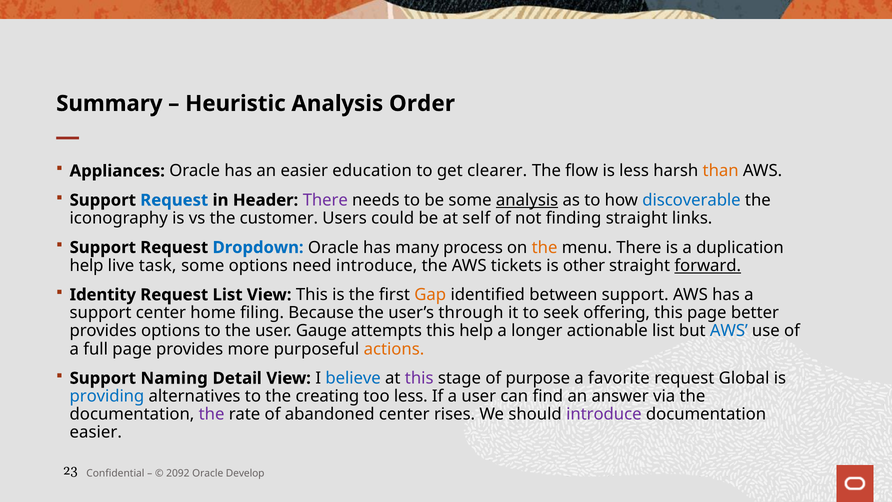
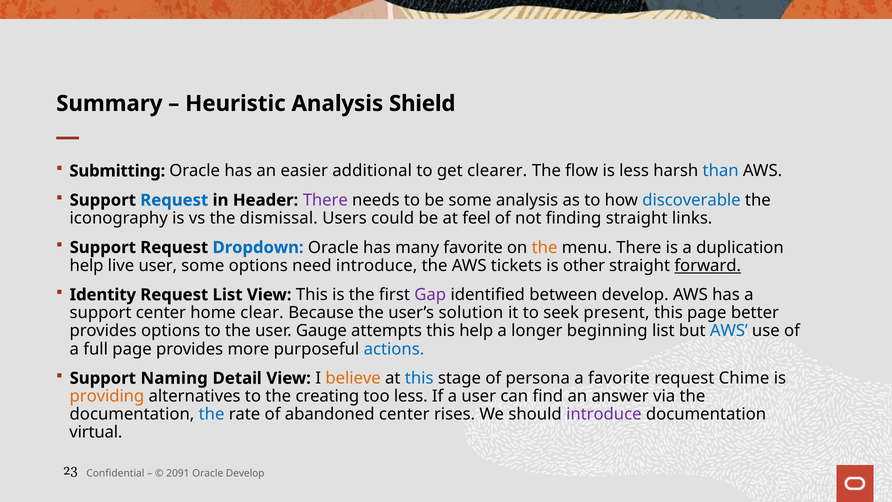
Order: Order -> Shield
Appliances: Appliances -> Submitting
education: education -> additional
than colour: orange -> blue
analysis at (527, 200) underline: present -> none
customer: customer -> dismissal
self: self -> feel
many process: process -> favorite
live task: task -> user
Gap colour: orange -> purple
between support: support -> develop
filing: filing -> clear
through: through -> solution
offering: offering -> present
actionable: actionable -> beginning
actions colour: orange -> blue
believe colour: blue -> orange
this at (419, 378) colour: purple -> blue
purpose: purpose -> persona
Global: Global -> Chime
providing colour: blue -> orange
the at (212, 414) colour: purple -> blue
easier at (96, 432): easier -> virtual
2092: 2092 -> 2091
